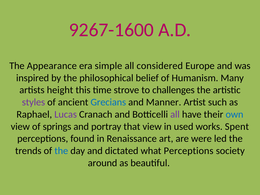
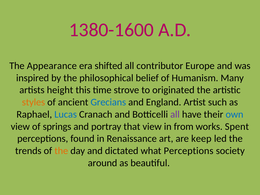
9267-1600: 9267-1600 -> 1380-1600
simple: simple -> shifted
considered: considered -> contributor
challenges: challenges -> originated
styles colour: purple -> orange
Manner: Manner -> England
Lucas colour: purple -> blue
used: used -> from
were: were -> keep
the at (61, 151) colour: blue -> orange
